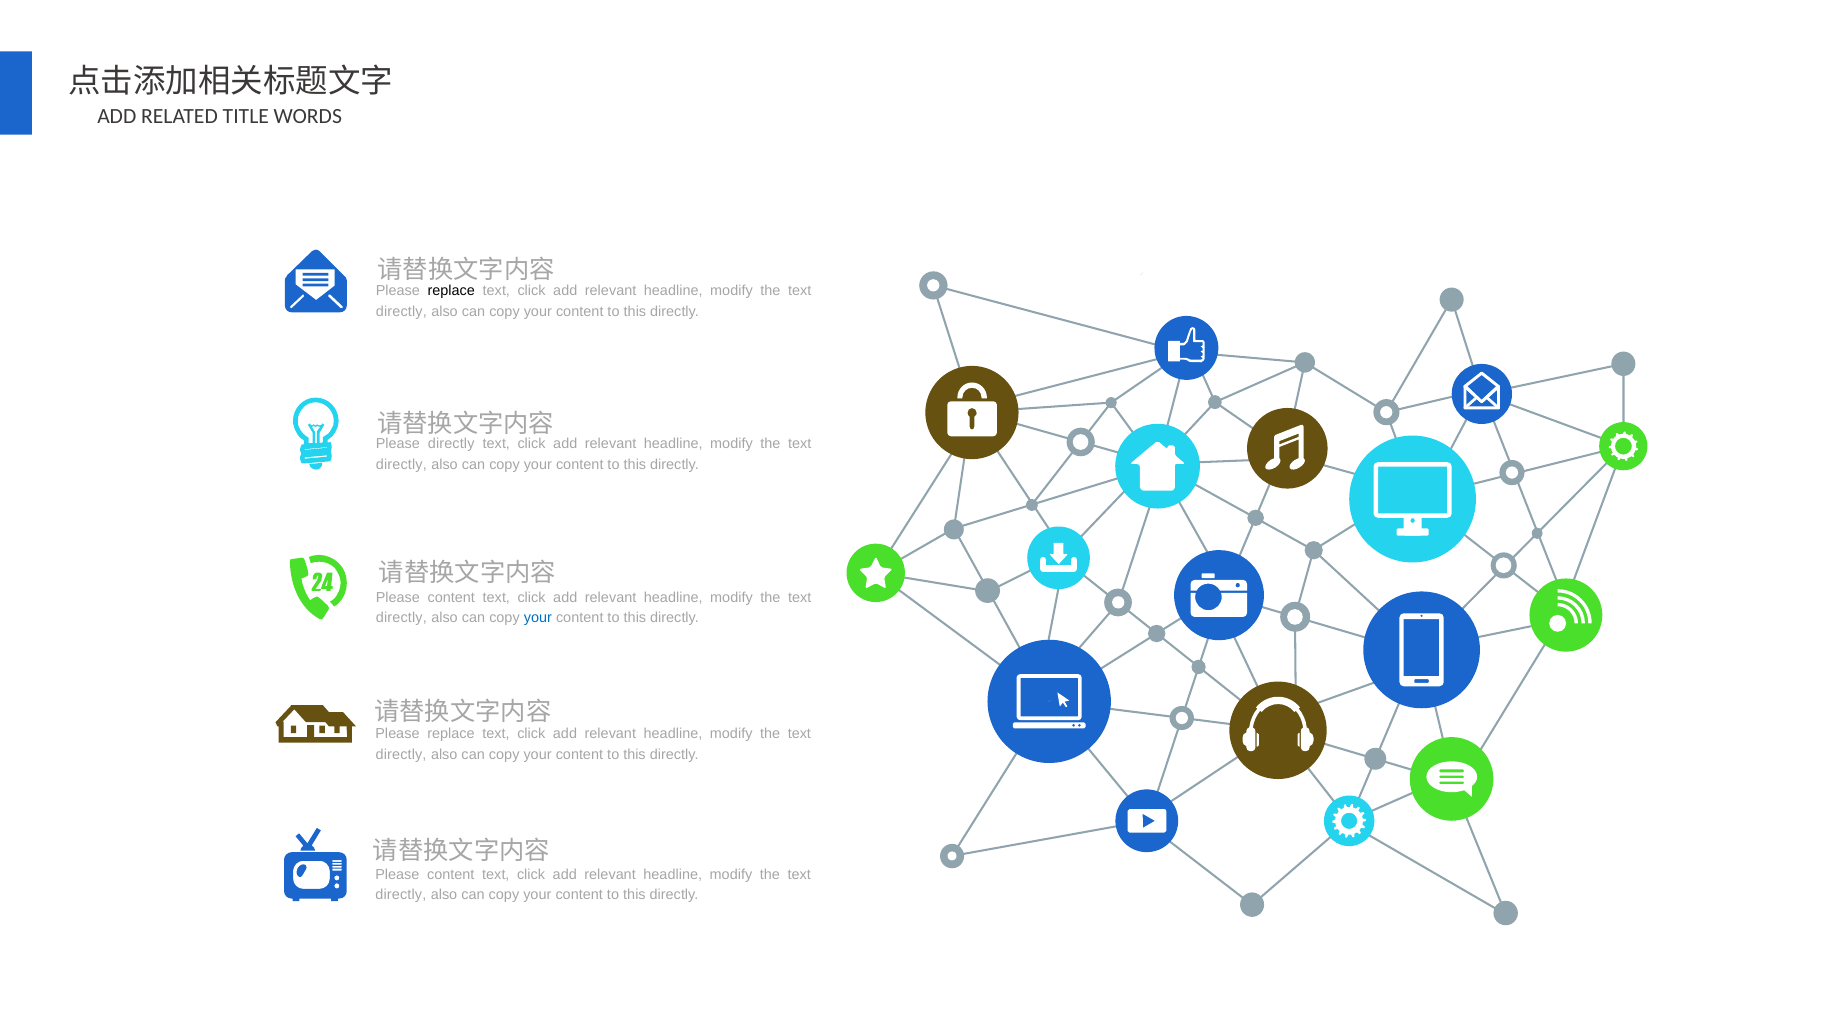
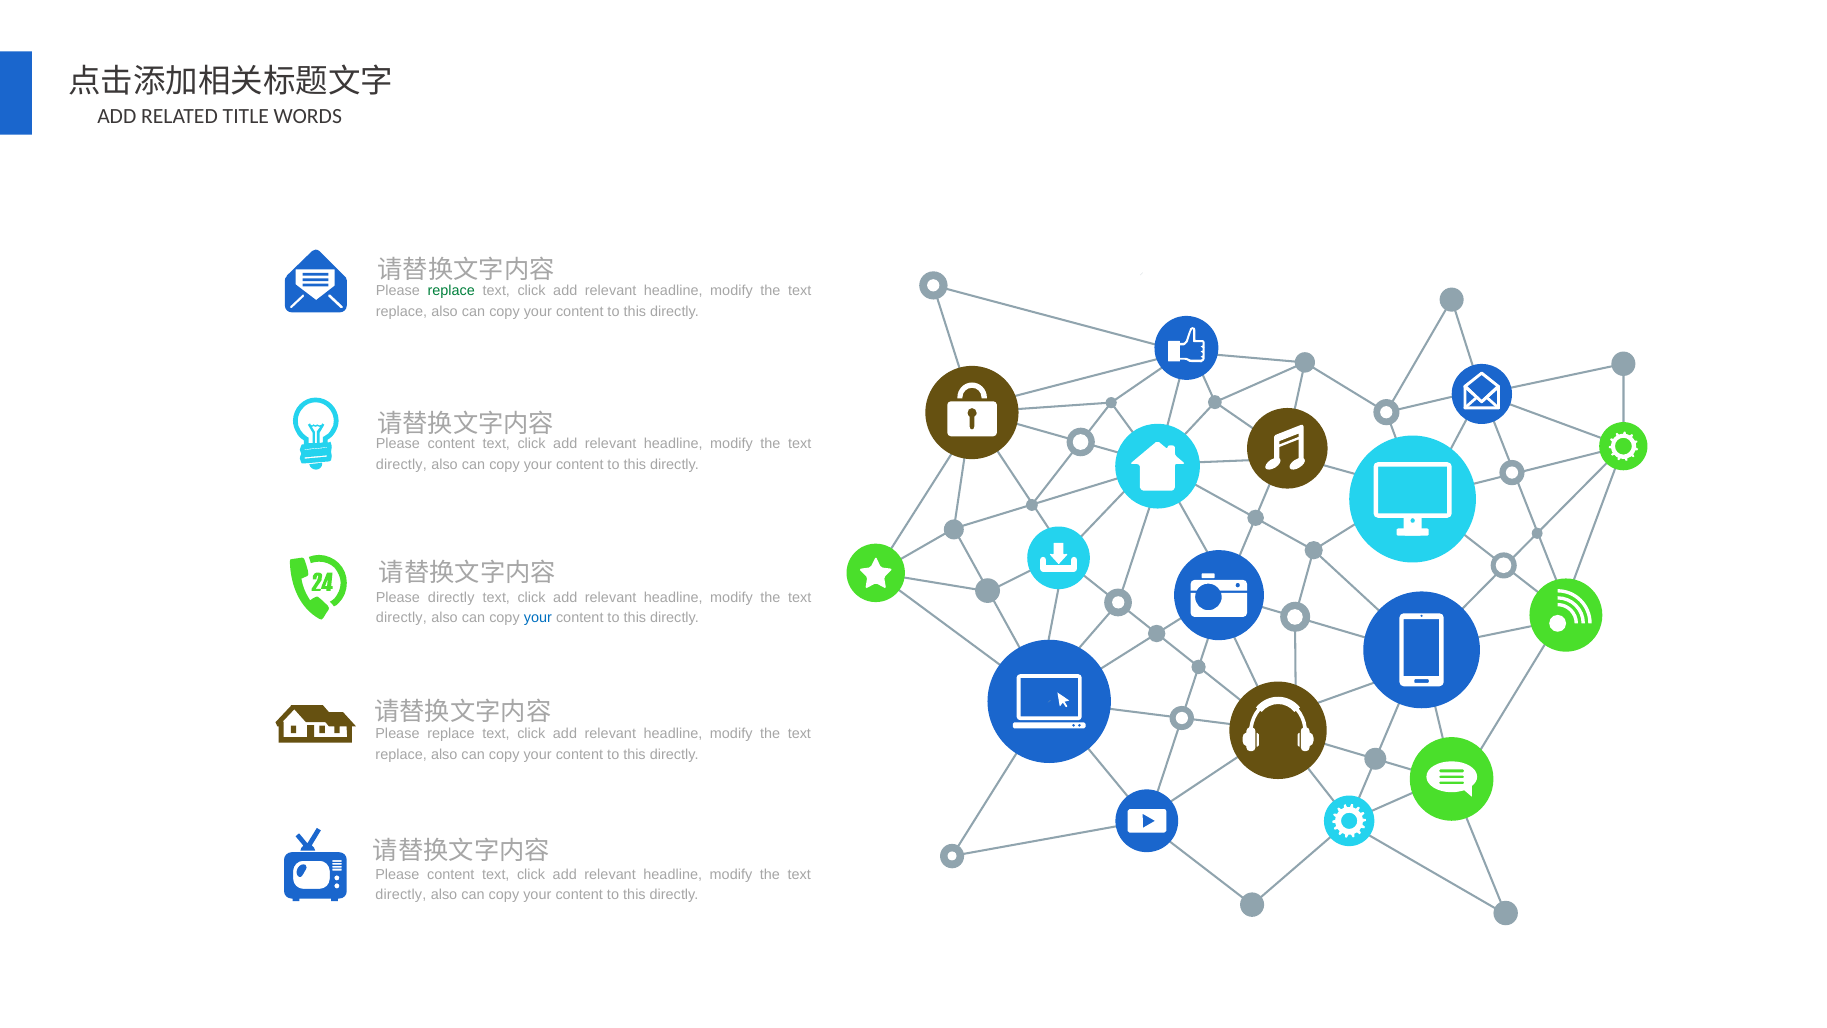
replace at (451, 291) colour: black -> green
directly at (401, 311): directly -> replace
directly at (451, 444): directly -> content
content at (451, 597): content -> directly
directly at (401, 754): directly -> replace
